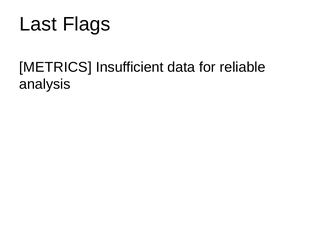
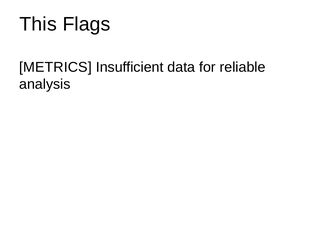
Last: Last -> This
